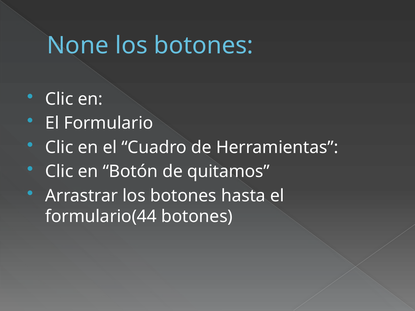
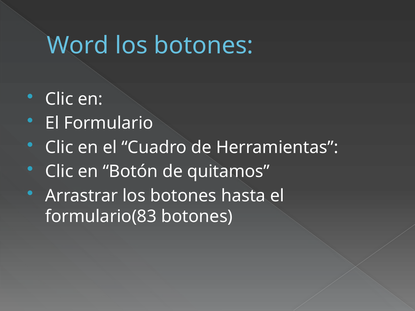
None: None -> Word
formulario(44: formulario(44 -> formulario(83
